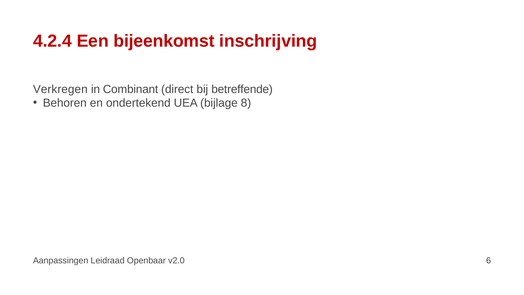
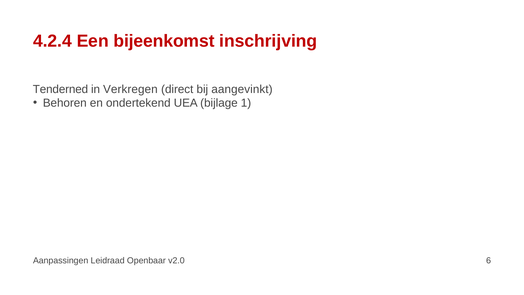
Verkregen: Verkregen -> Tenderned
Combinant: Combinant -> Verkregen
betreffende: betreffende -> aangevinkt
8: 8 -> 1
